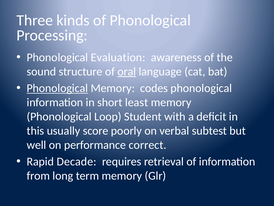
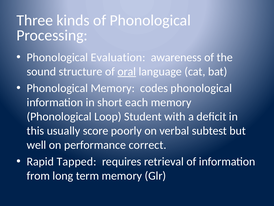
Phonological at (57, 88) underline: present -> none
least: least -> each
Decade: Decade -> Tapped
